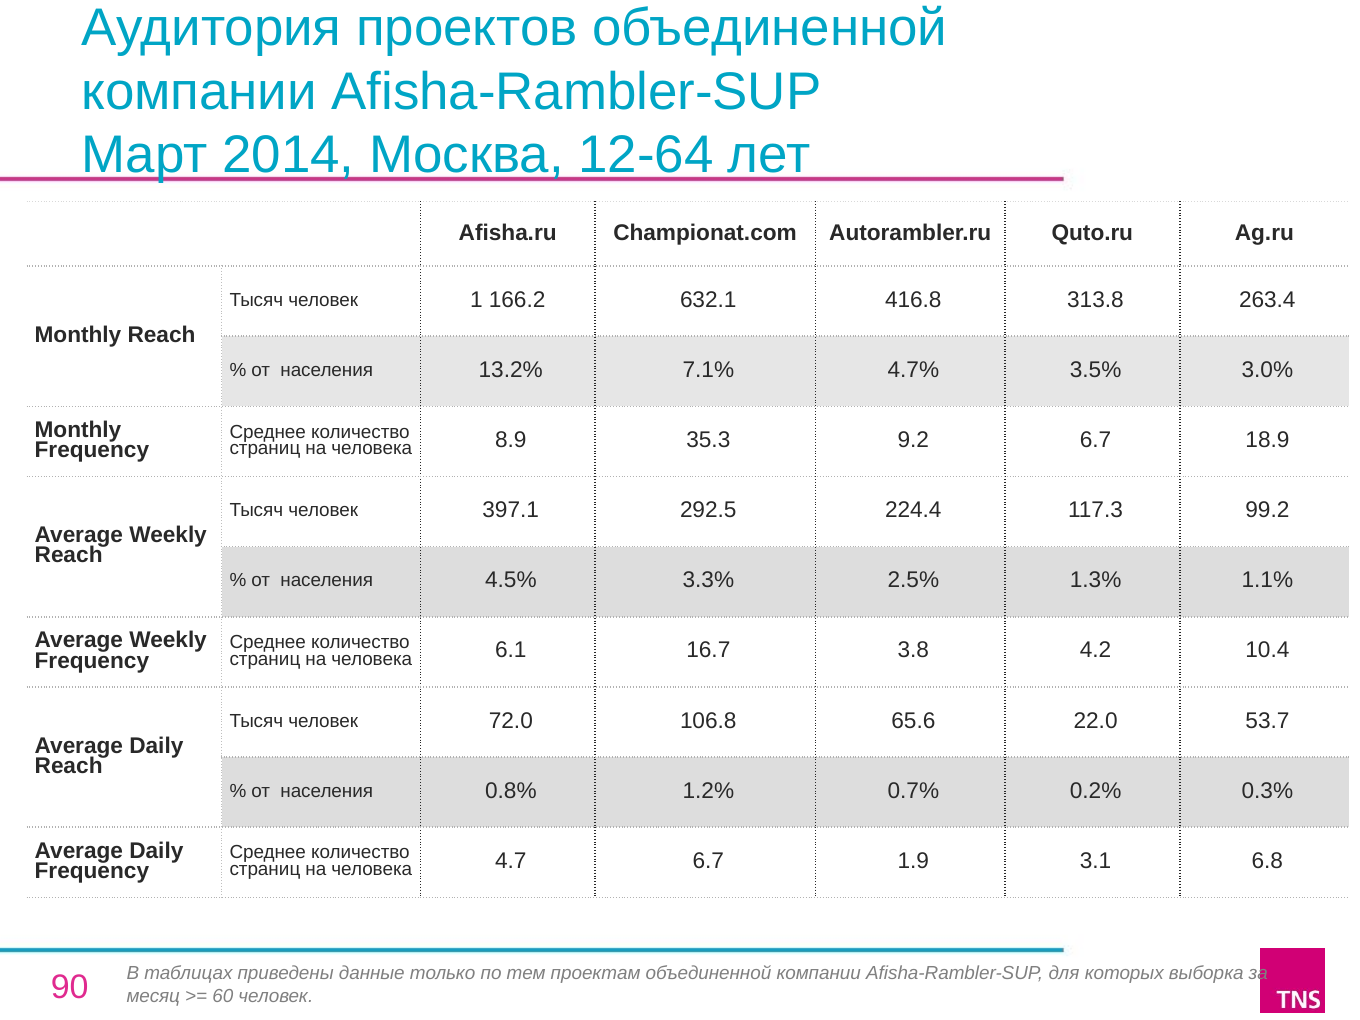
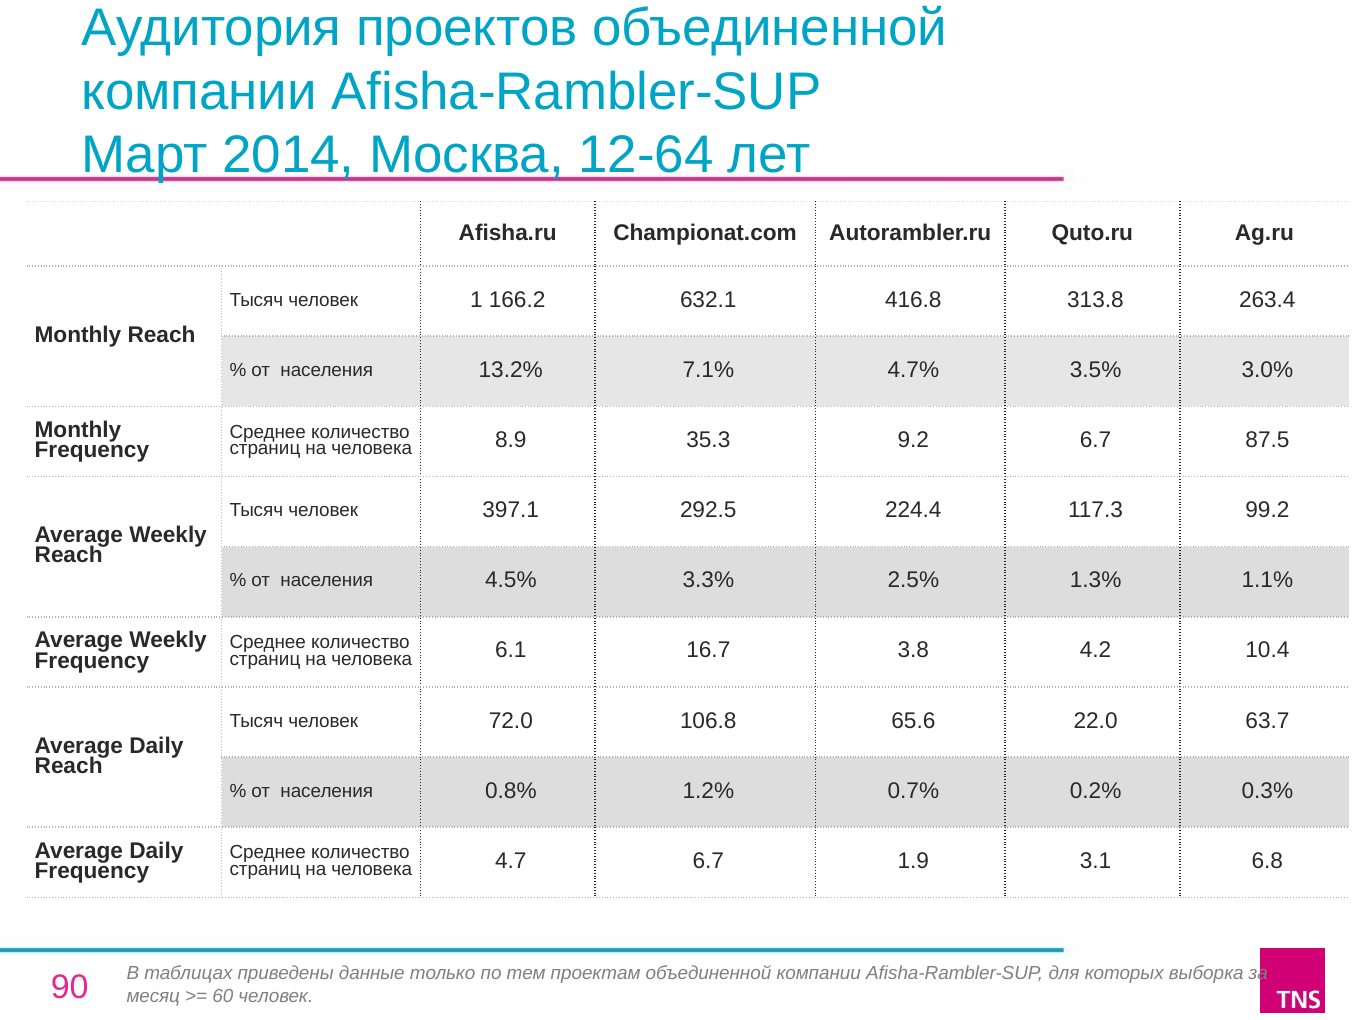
18.9: 18.9 -> 87.5
53.7: 53.7 -> 63.7
